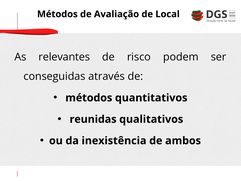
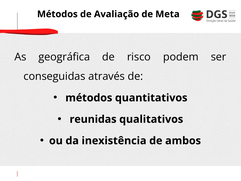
Local: Local -> Meta
relevantes: relevantes -> geográfica
